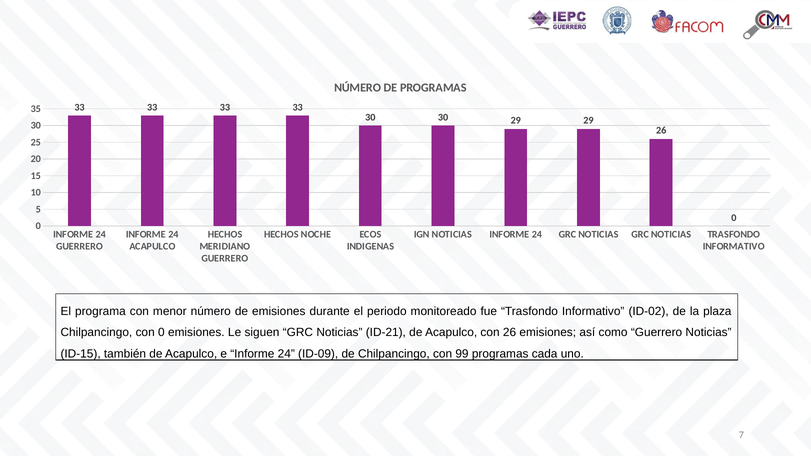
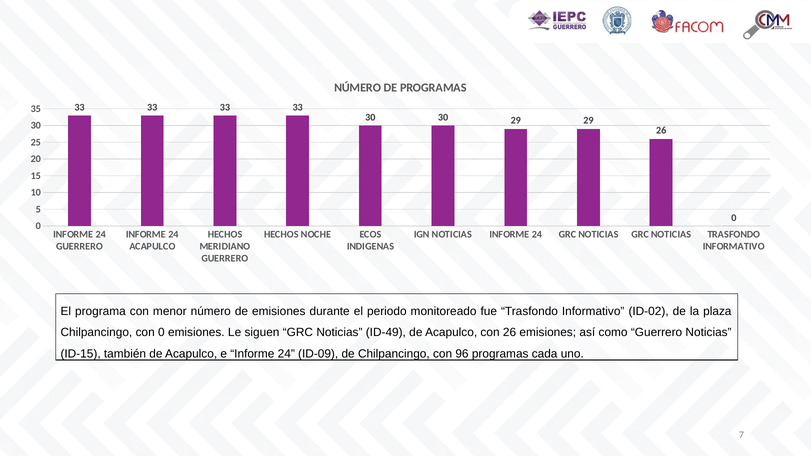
ID-21: ID-21 -> ID-49
99: 99 -> 96
